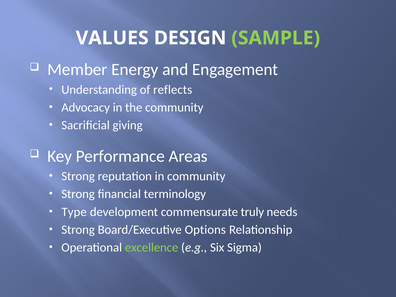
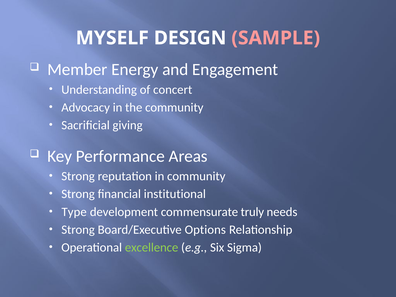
VALUES: VALUES -> MYSELF
SAMPLE colour: light green -> pink
reflects: reflects -> concert
terminology: terminology -> institutional
